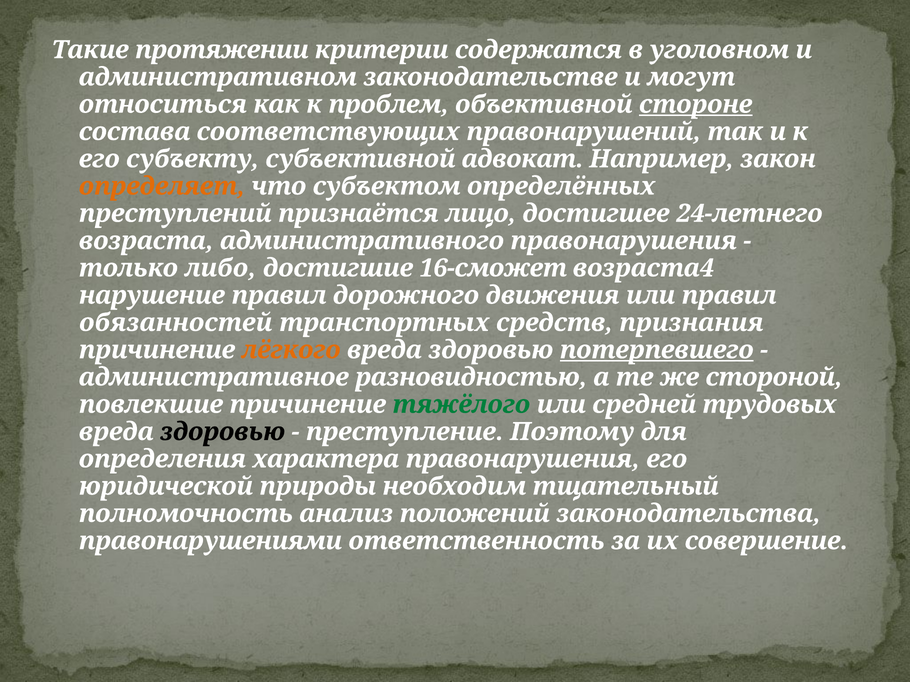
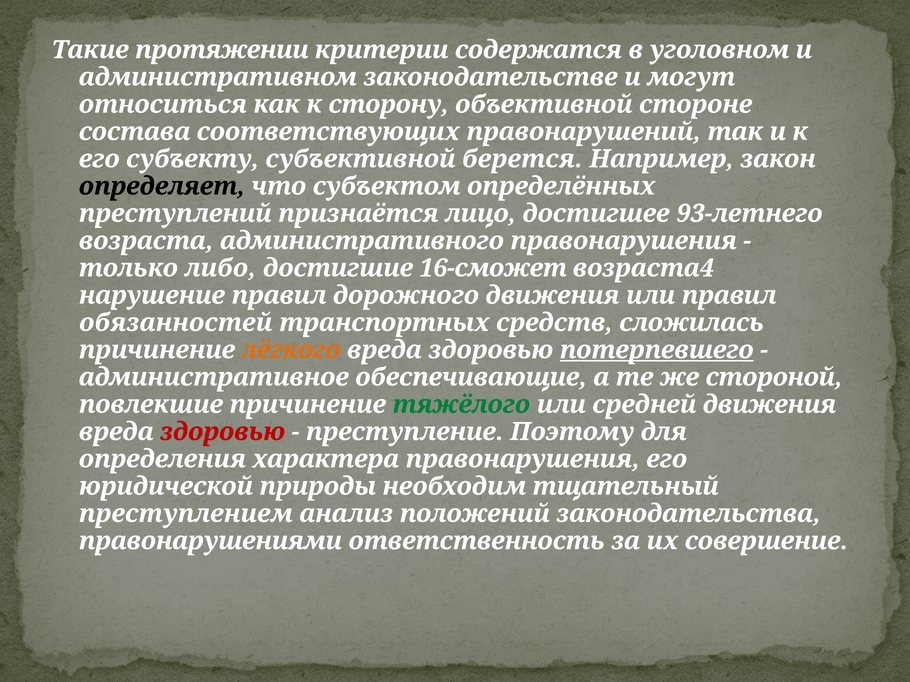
проблем: проблем -> сторону
стороне underline: present -> none
адвокат: адвокат -> берется
определяет colour: orange -> black
24-летнего: 24-летнего -> 93-летнего
признания: признания -> сложилась
разновидностью: разновидностью -> обеспечивающие
средней трудовых: трудовых -> движения
здоровью at (223, 432) colour: black -> red
полномочность: полномочность -> преступлением
